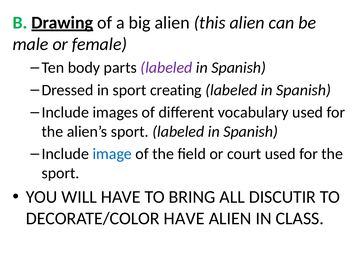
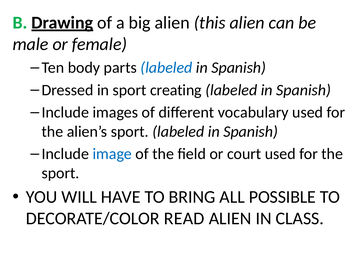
labeled at (166, 68) colour: purple -> blue
DISCUTIR: DISCUTIR -> POSSIBLE
DECORATE/COLOR HAVE: HAVE -> READ
